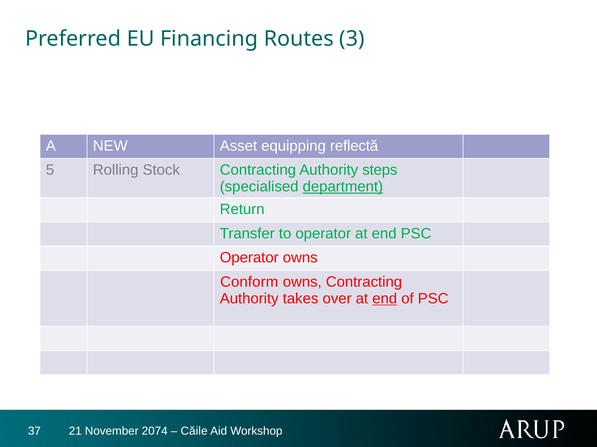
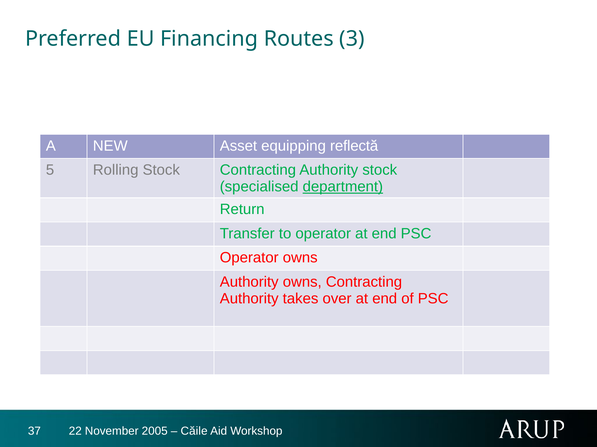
Authority steps: steps -> stock
Conform at (249, 282): Conform -> Authority
end at (385, 299) underline: present -> none
21: 21 -> 22
2074: 2074 -> 2005
